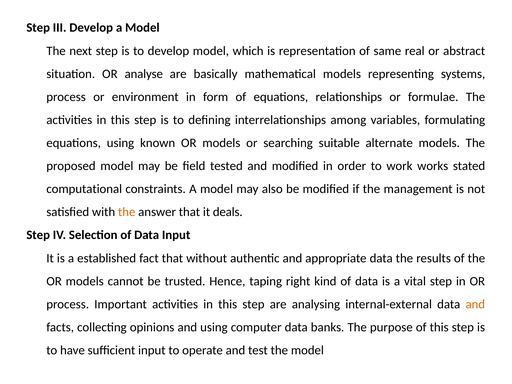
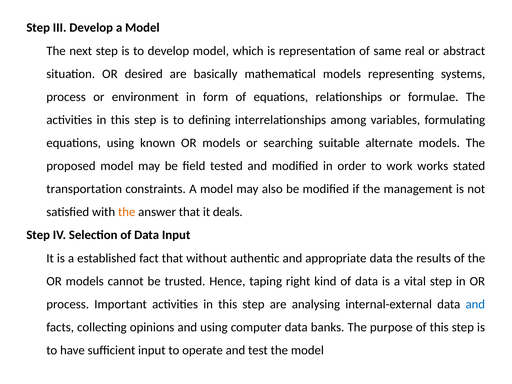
analyse: analyse -> desired
computational: computational -> transportation
and at (475, 304) colour: orange -> blue
